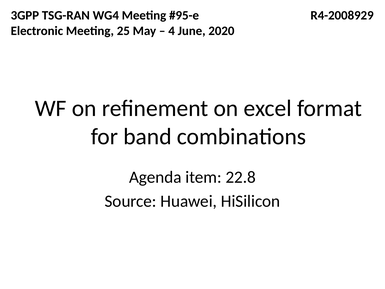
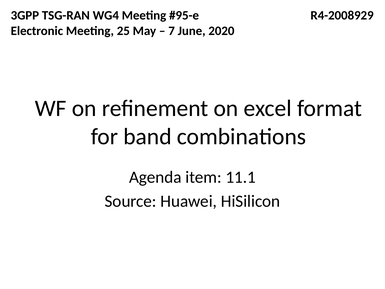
4: 4 -> 7
22.8: 22.8 -> 11.1
